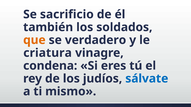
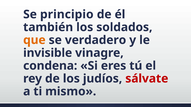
sacrificio: sacrificio -> principio
criatura: criatura -> invisible
sálvate colour: blue -> red
